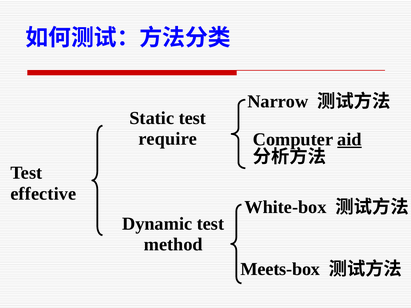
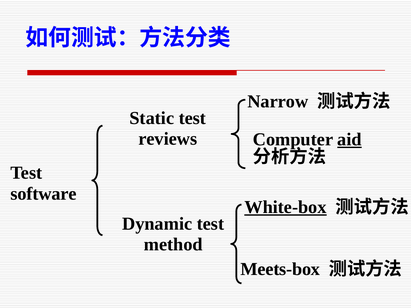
require: require -> reviews
effective: effective -> software
White-box underline: none -> present
